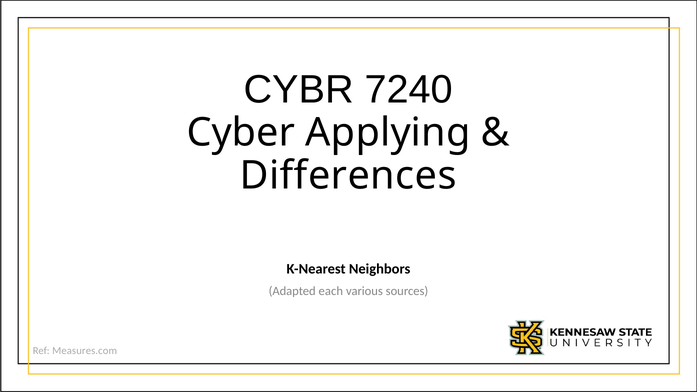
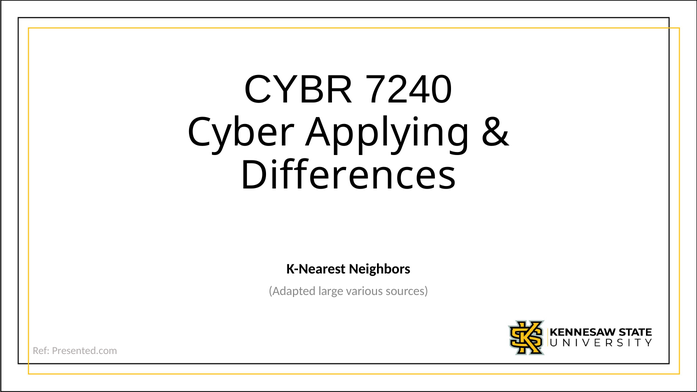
each: each -> large
Measures.com: Measures.com -> Presented.com
